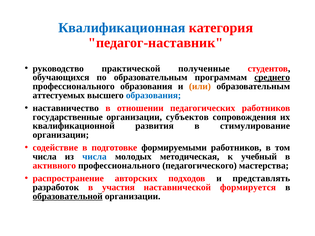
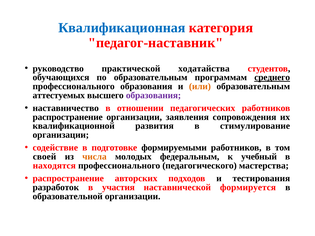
полученные: полученные -> ходатайства
образования at (153, 95) colour: blue -> purple
государственные at (68, 117): государственные -> распространение
субъектов: субъектов -> заявления
числа at (45, 157): числа -> своей
числа at (94, 157) colour: blue -> orange
методическая: методическая -> федеральным
активного: активного -> находятся
представлять: представлять -> тестирования
образовательной underline: present -> none
